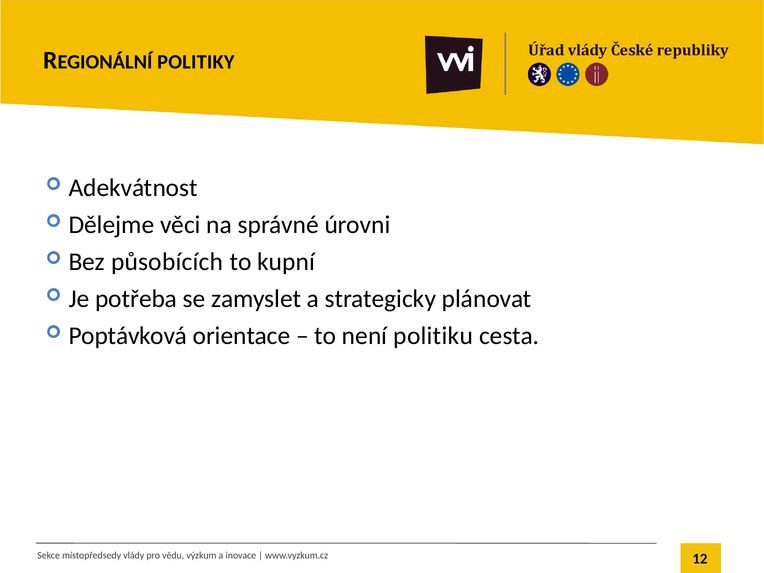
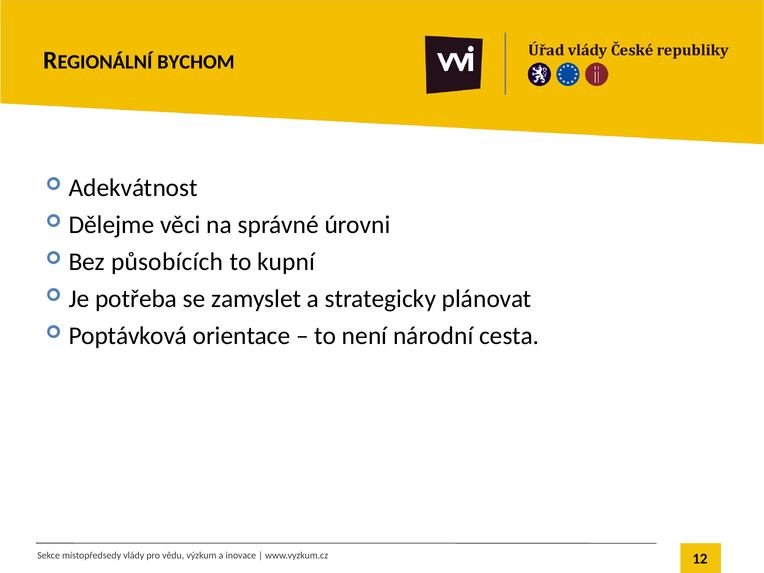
POLITIKY: POLITIKY -> BYCHOM
politiku: politiku -> národní
